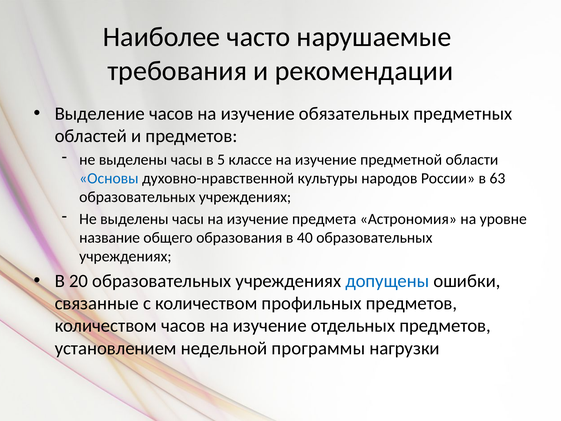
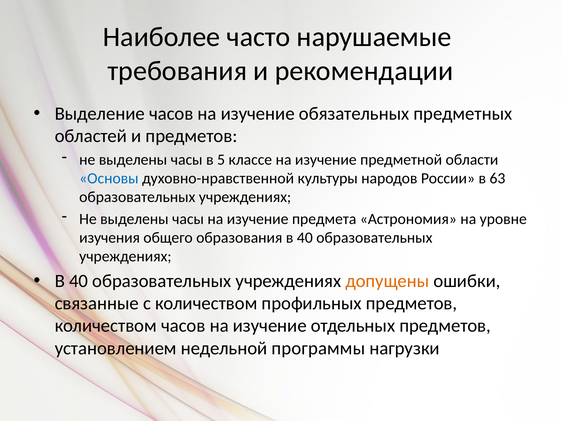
название: название -> изучения
20 at (79, 281): 20 -> 40
допущены colour: blue -> orange
